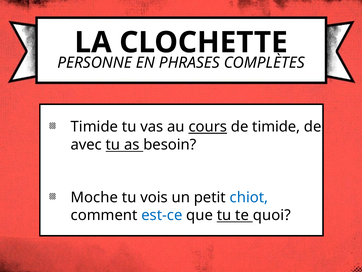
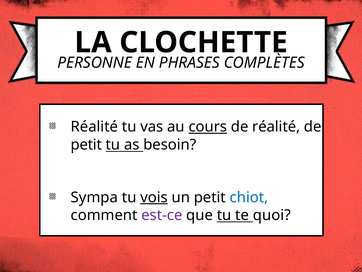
Timide at (94, 127): Timide -> Réalité
de timide: timide -> réalité
avec at (86, 144): avec -> petit
Moche: Moche -> Sympa
vois underline: none -> present
est-ce colour: blue -> purple
